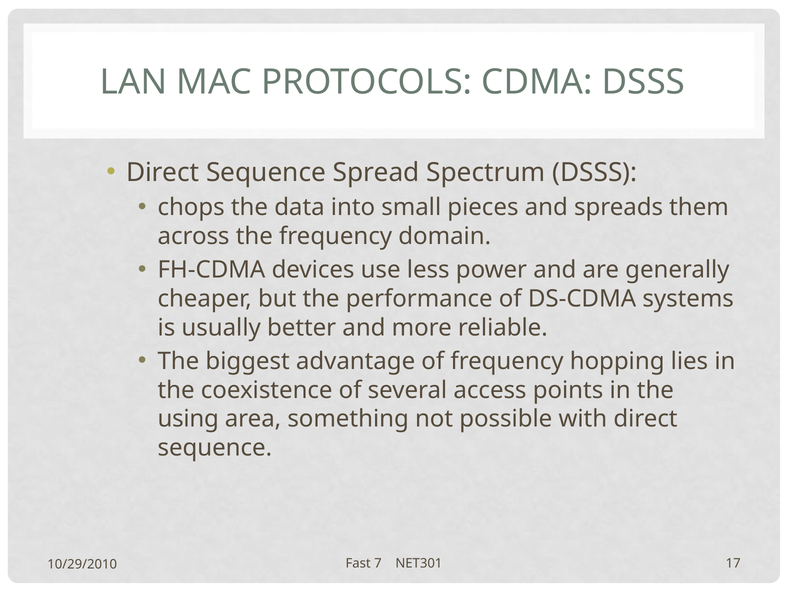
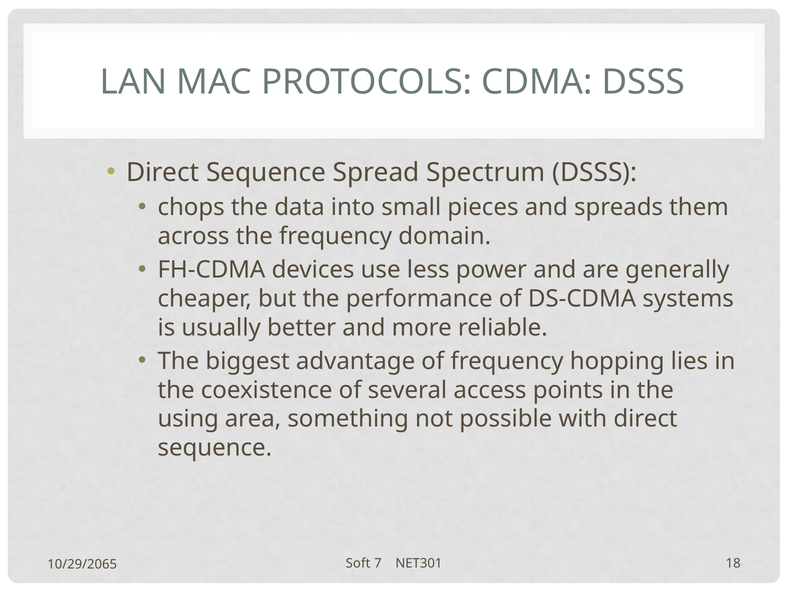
Fast: Fast -> Soft
17: 17 -> 18
10/29/2010: 10/29/2010 -> 10/29/2065
